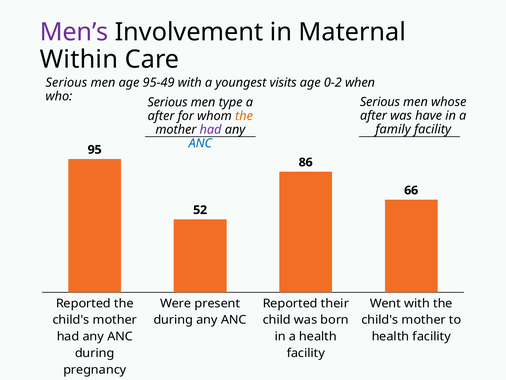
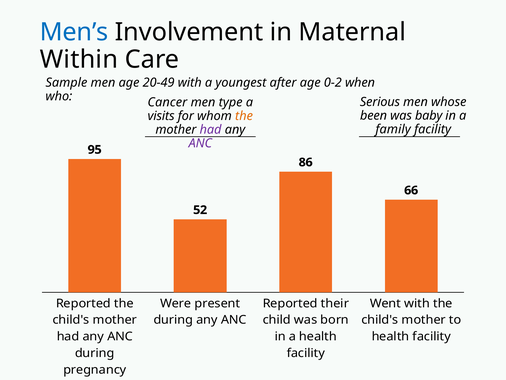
Men’s colour: purple -> blue
Serious at (66, 83): Serious -> Sample
95-49: 95-49 -> 20-49
visits: visits -> after
who Serious: Serious -> Cancer
after at (373, 115): after -> been
have: have -> baby
after at (161, 116): after -> visits
ANC at (200, 143) colour: blue -> purple
